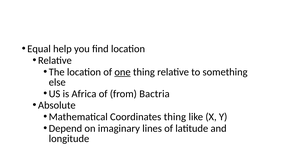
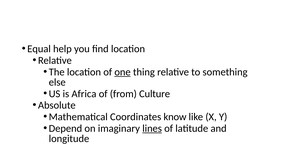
Bactria: Bactria -> Culture
Coordinates thing: thing -> know
lines underline: none -> present
